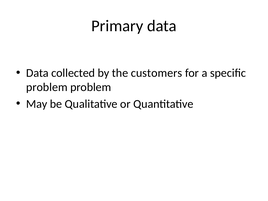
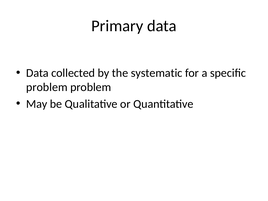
customers: customers -> systematic
